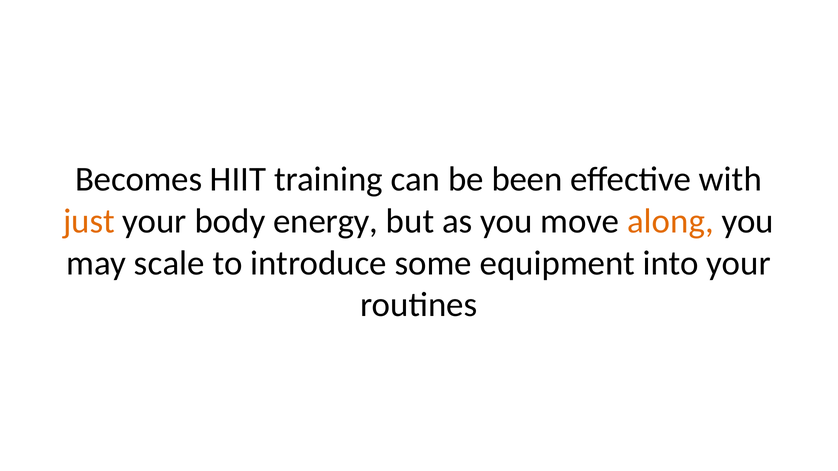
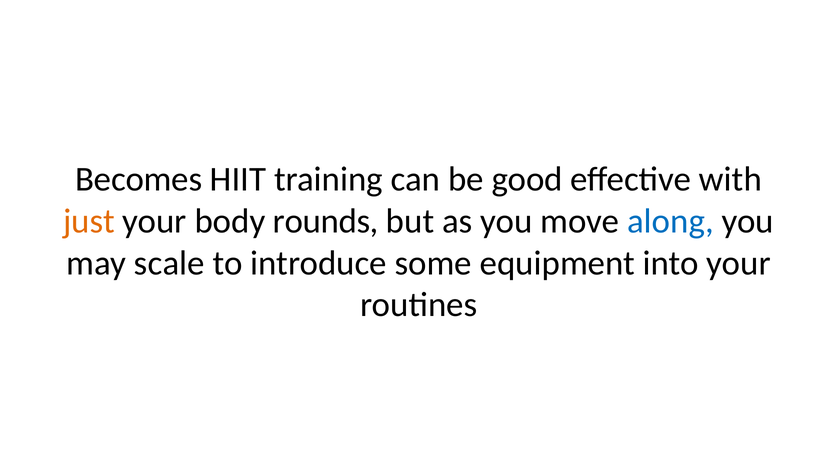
been: been -> good
energy: energy -> rounds
along colour: orange -> blue
